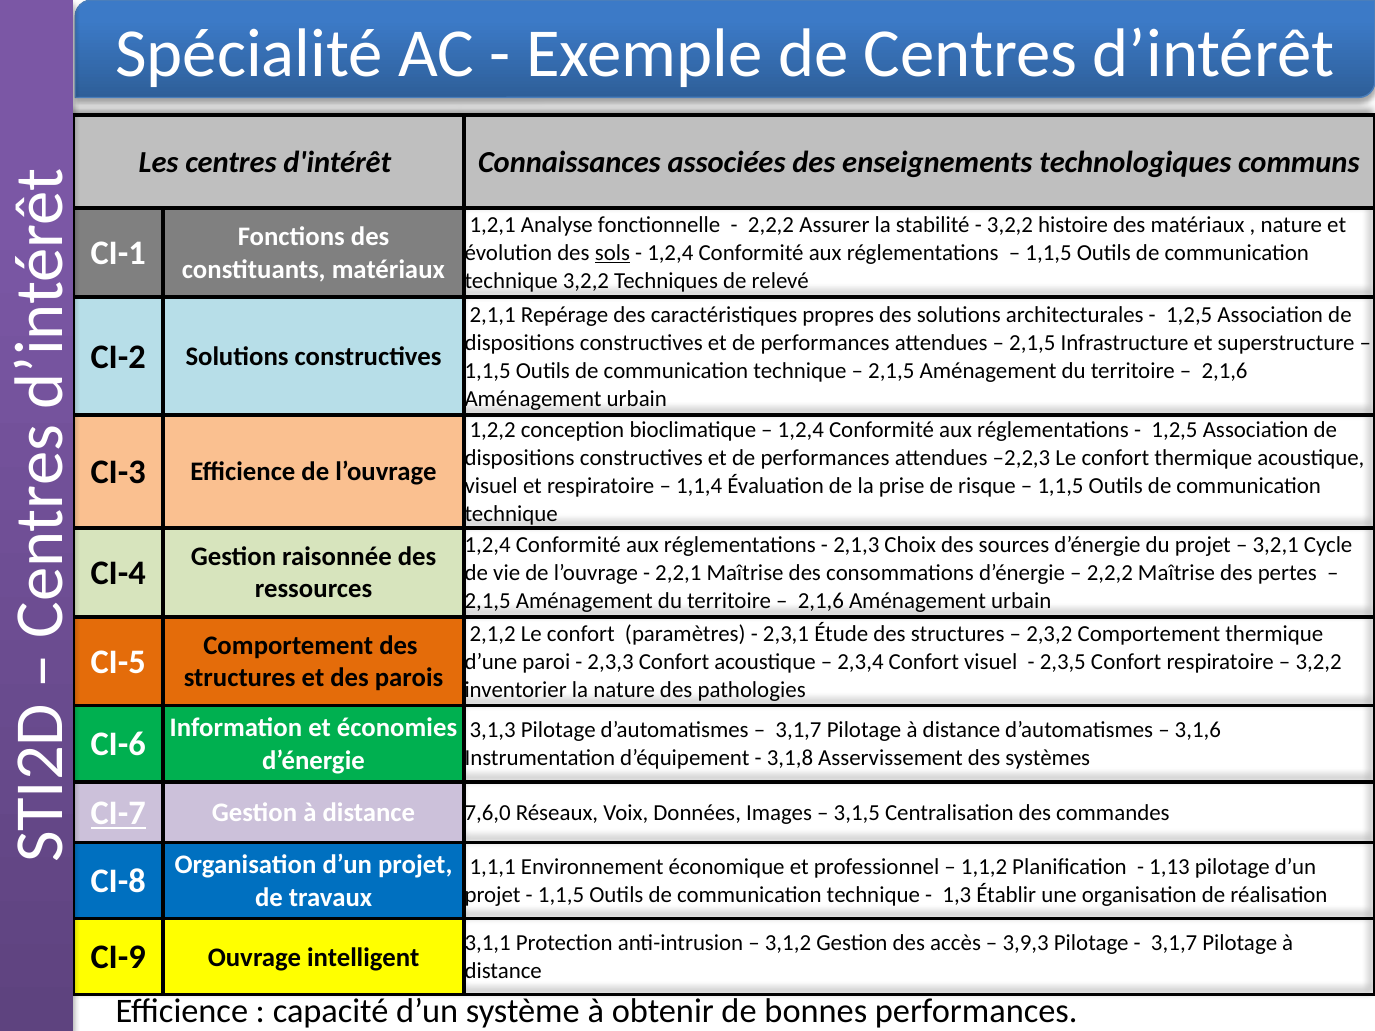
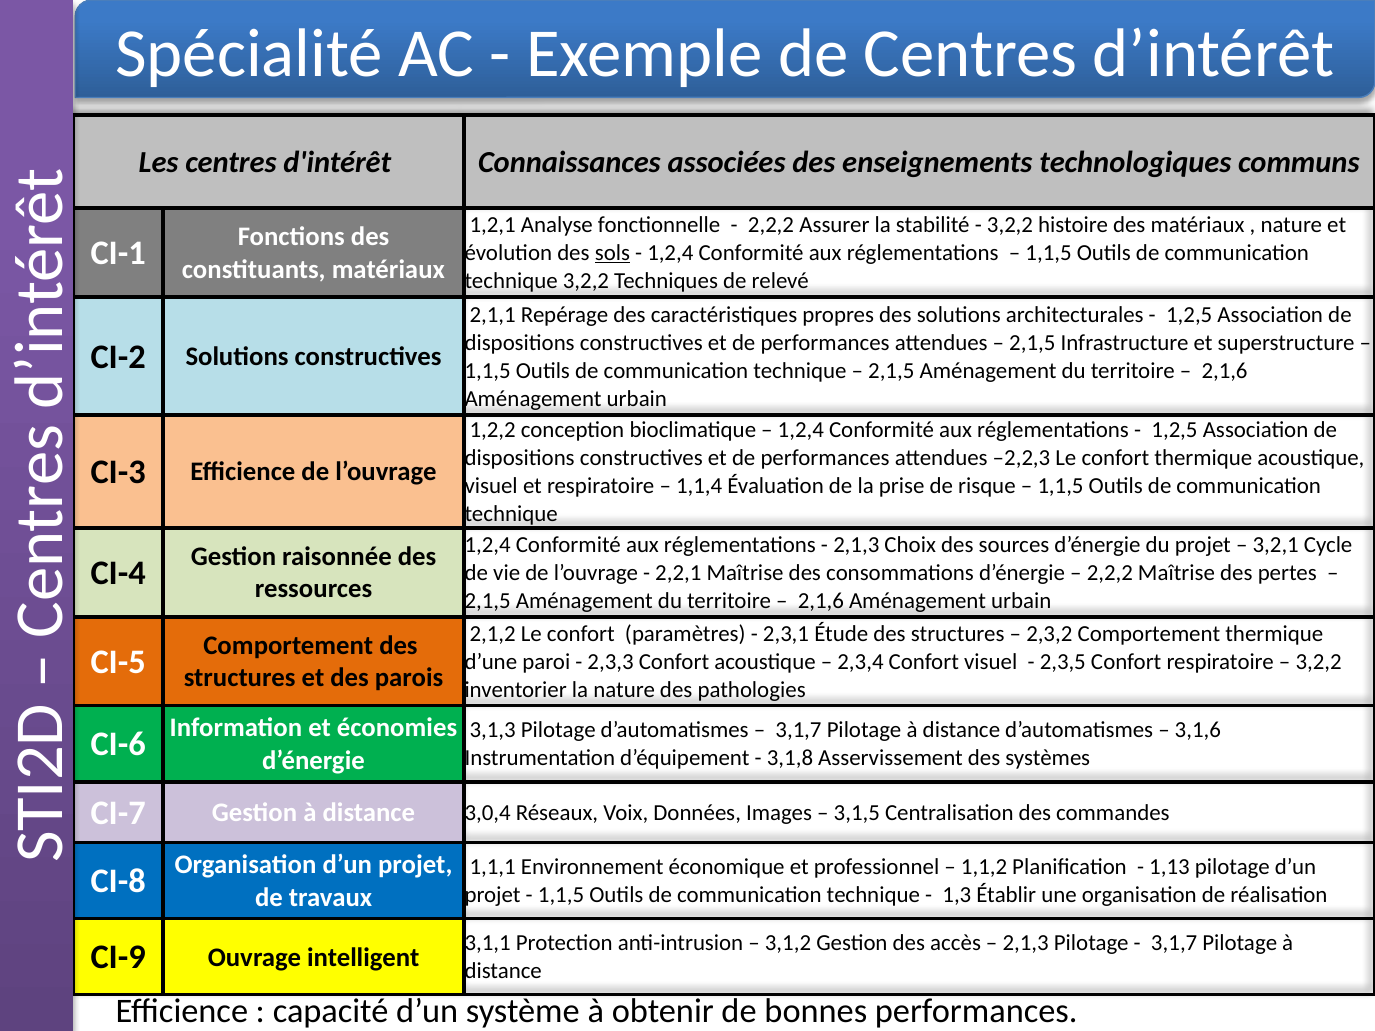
CI-7 underline: present -> none
7,6,0: 7,6,0 -> 3,0,4
3,9,3 at (1026, 943): 3,9,3 -> 2,1,3
